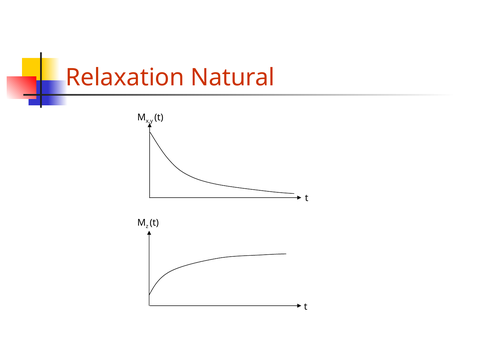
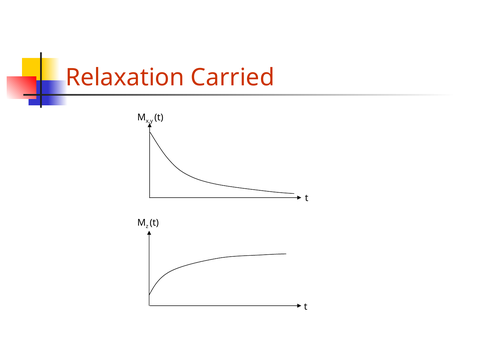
Natural: Natural -> Carried
